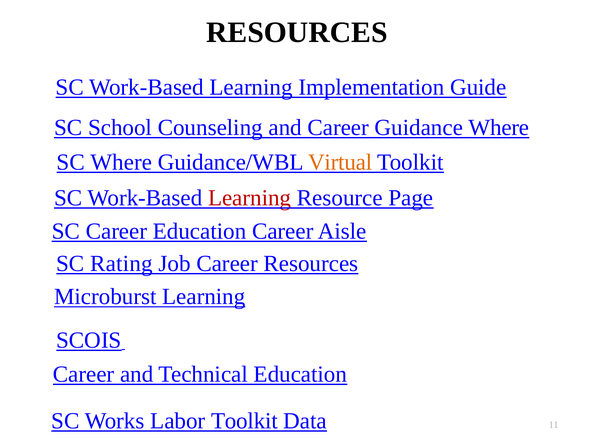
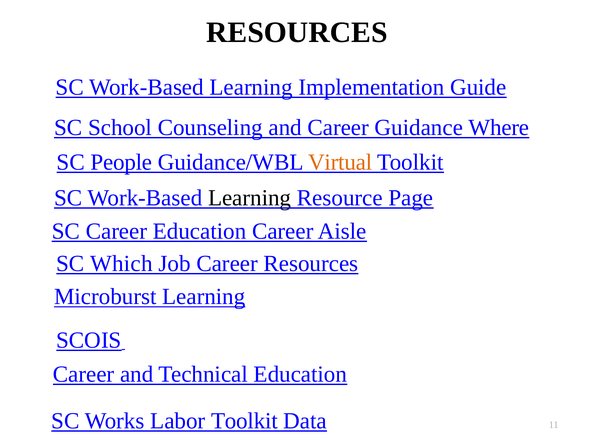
SC Where: Where -> People
Learning at (250, 198) colour: red -> black
Rating: Rating -> Which
